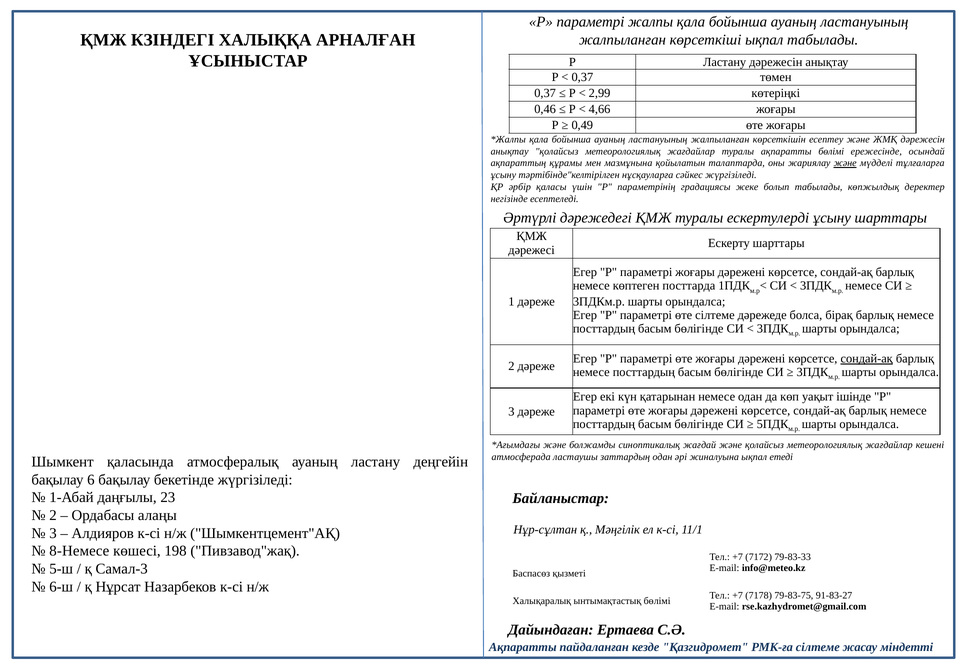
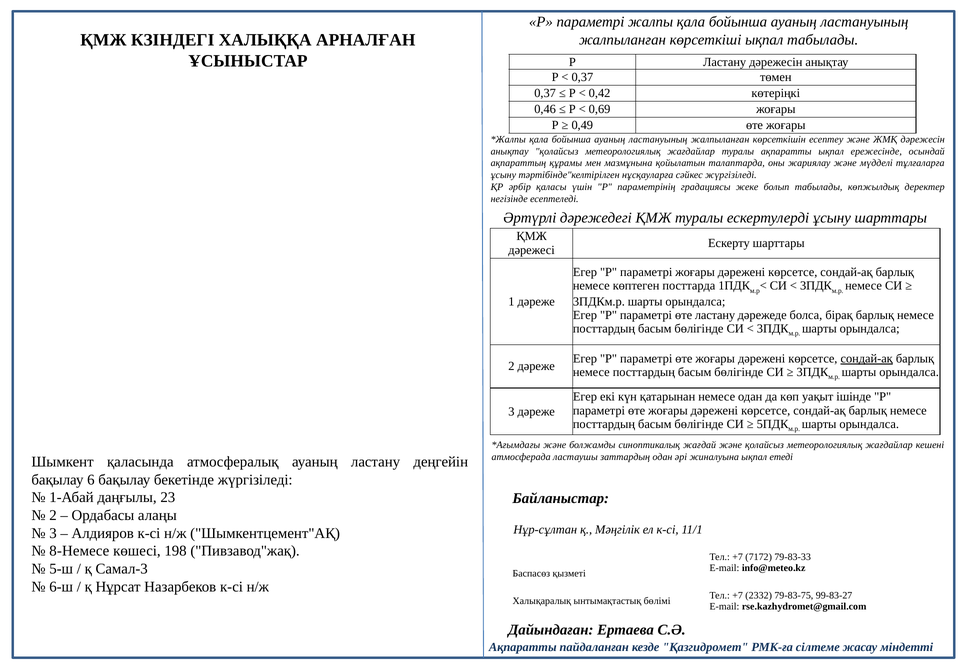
2,99: 2,99 -> 0,42
4,66: 4,66 -> 0,69
ақпаратты бөлімі: бөлімі -> ықпал
және at (845, 163) underline: present -> none
өте сілтеме: сілтеме -> ластану
7178: 7178 -> 2332
91-83-27: 91-83-27 -> 99-83-27
